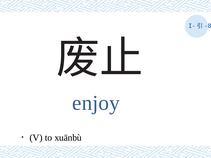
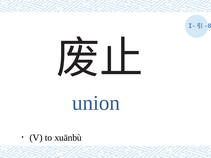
enjoy: enjoy -> union
